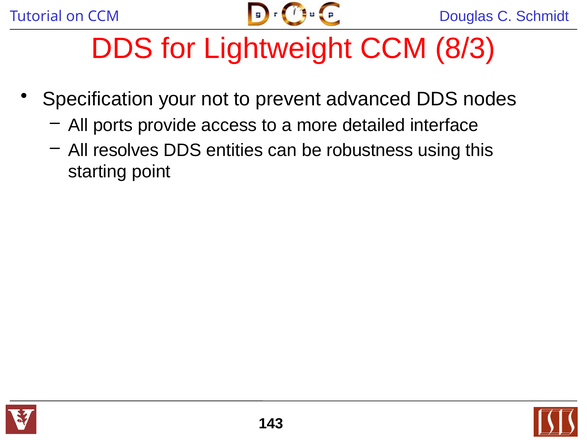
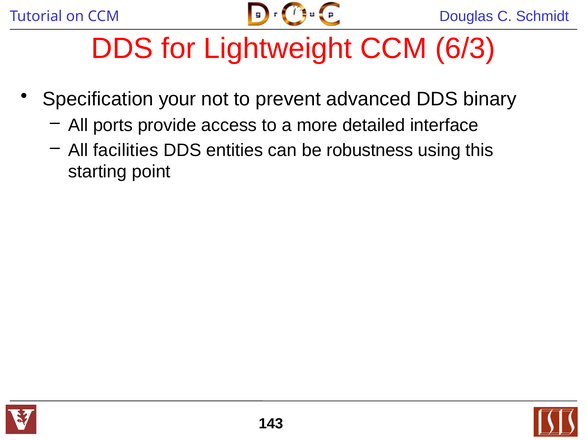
8/3: 8/3 -> 6/3
nodes: nodes -> binary
resolves: resolves -> facilities
